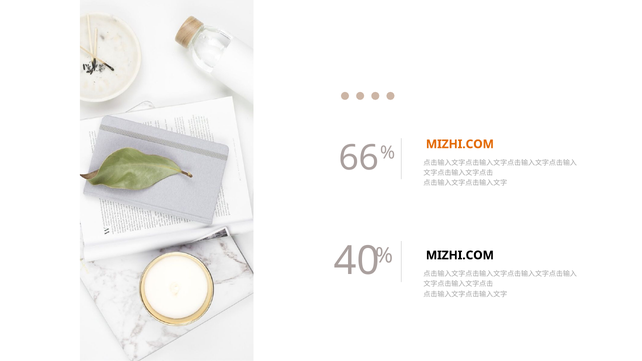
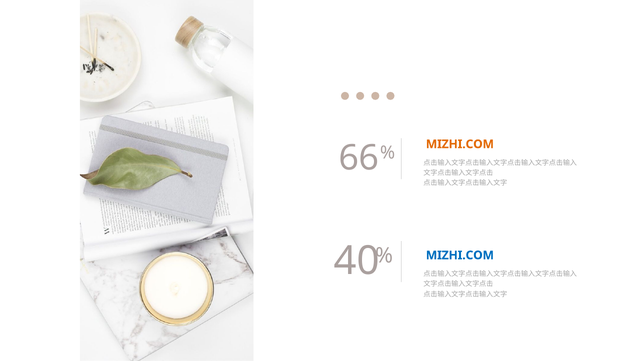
MIZHI.COM at (460, 255) colour: black -> blue
